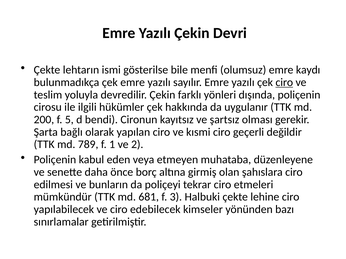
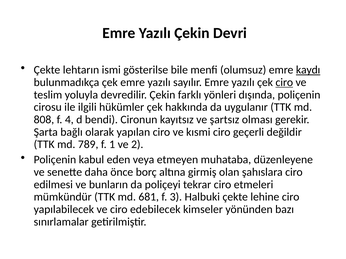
kaydı underline: none -> present
200: 200 -> 808
5: 5 -> 4
